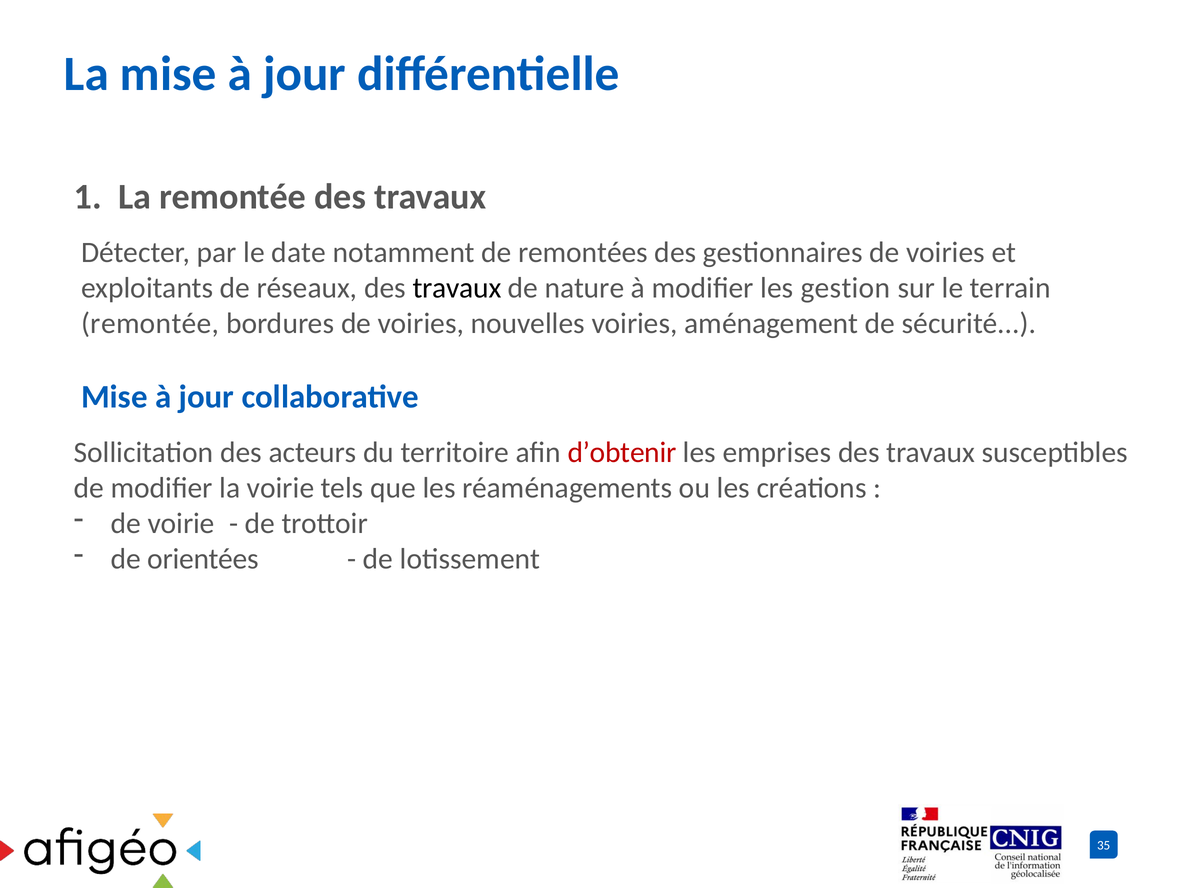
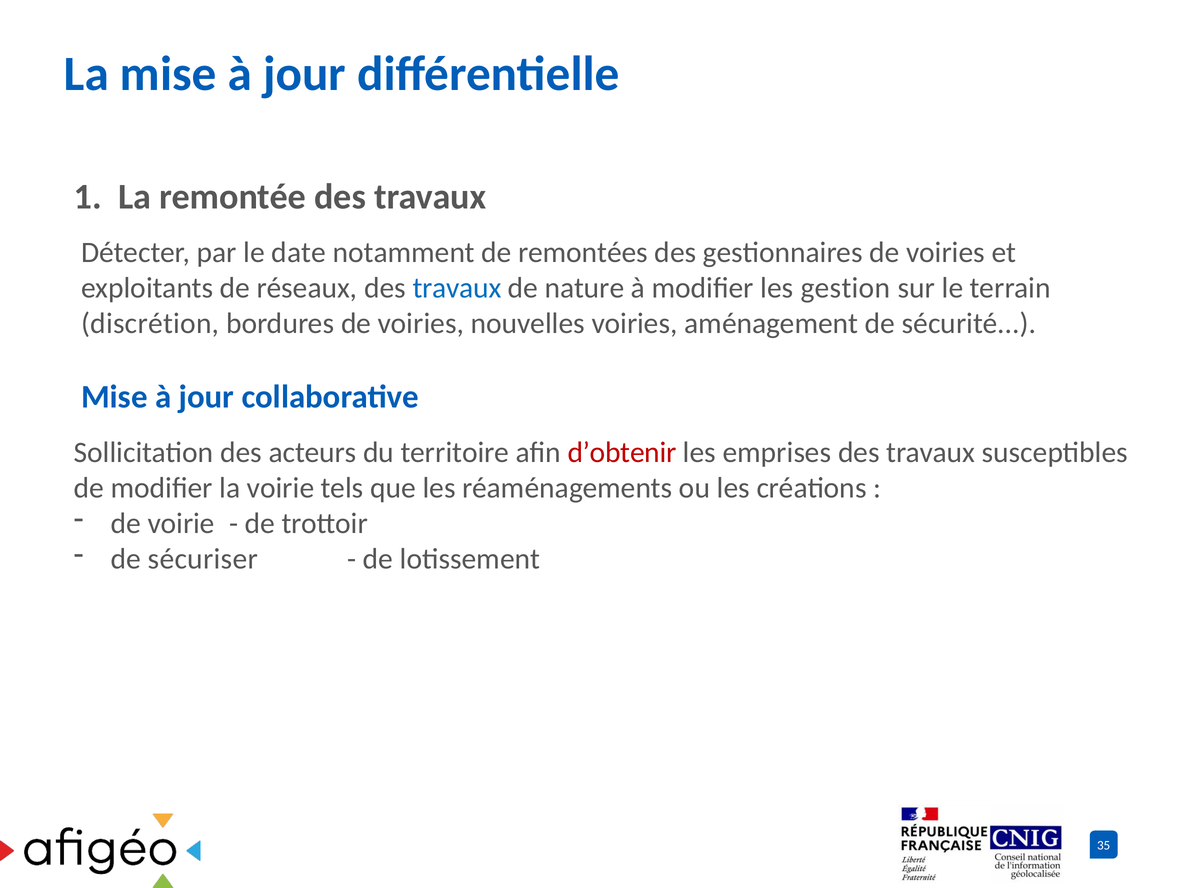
travaux at (457, 288) colour: black -> blue
remontée at (150, 323): remontée -> discrétion
orientées: orientées -> sécuriser
